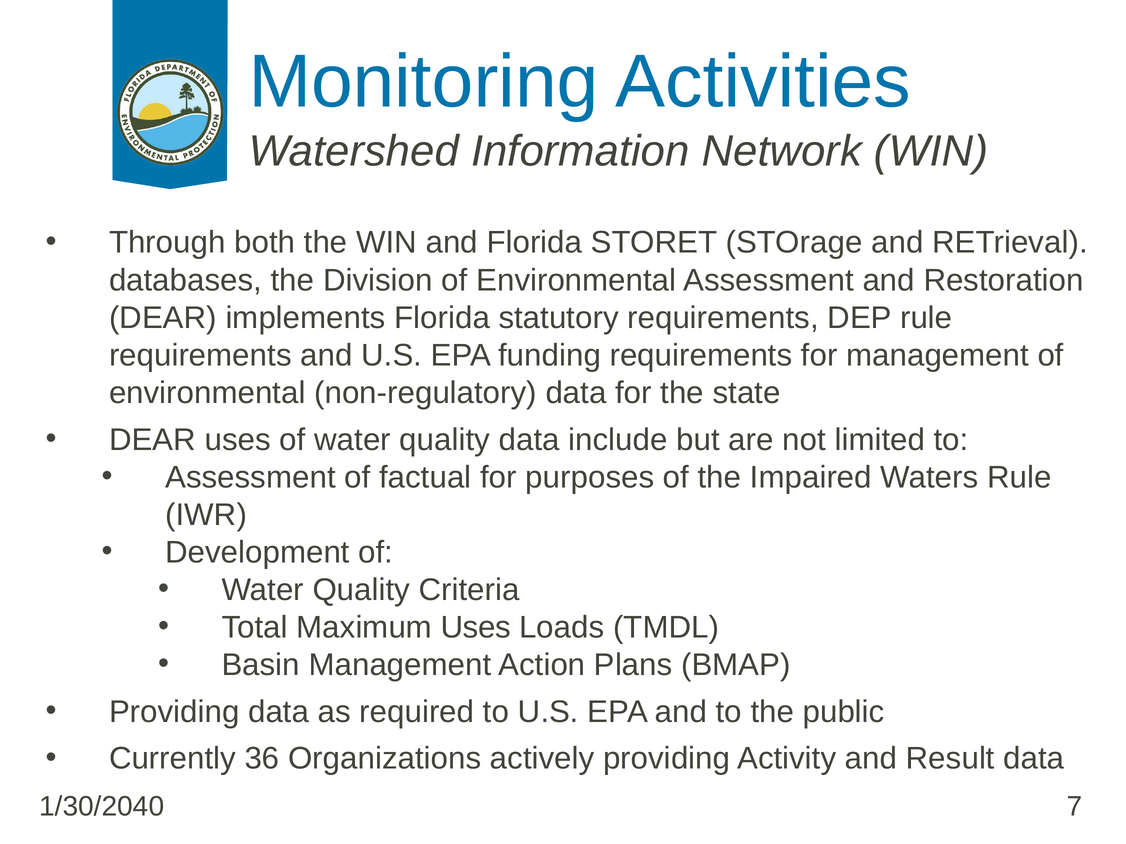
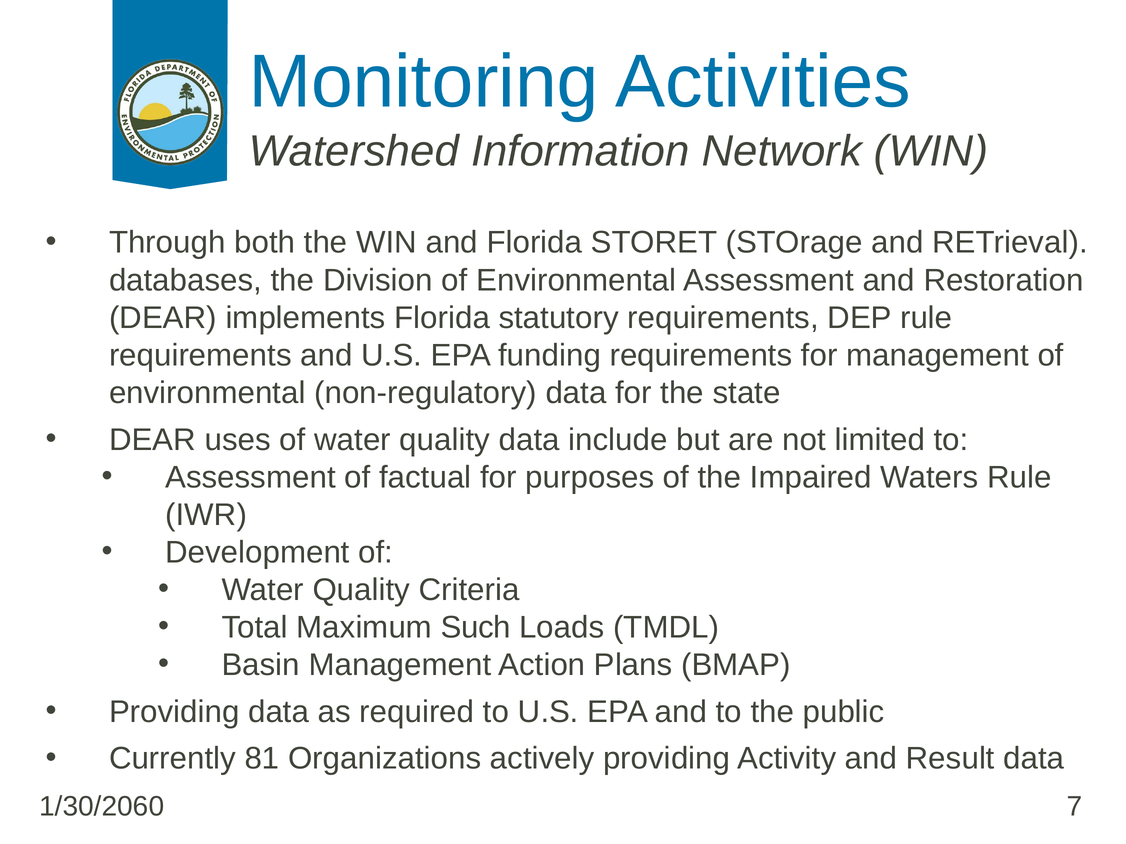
Maximum Uses: Uses -> Such
36: 36 -> 81
1/30/2040: 1/30/2040 -> 1/30/2060
